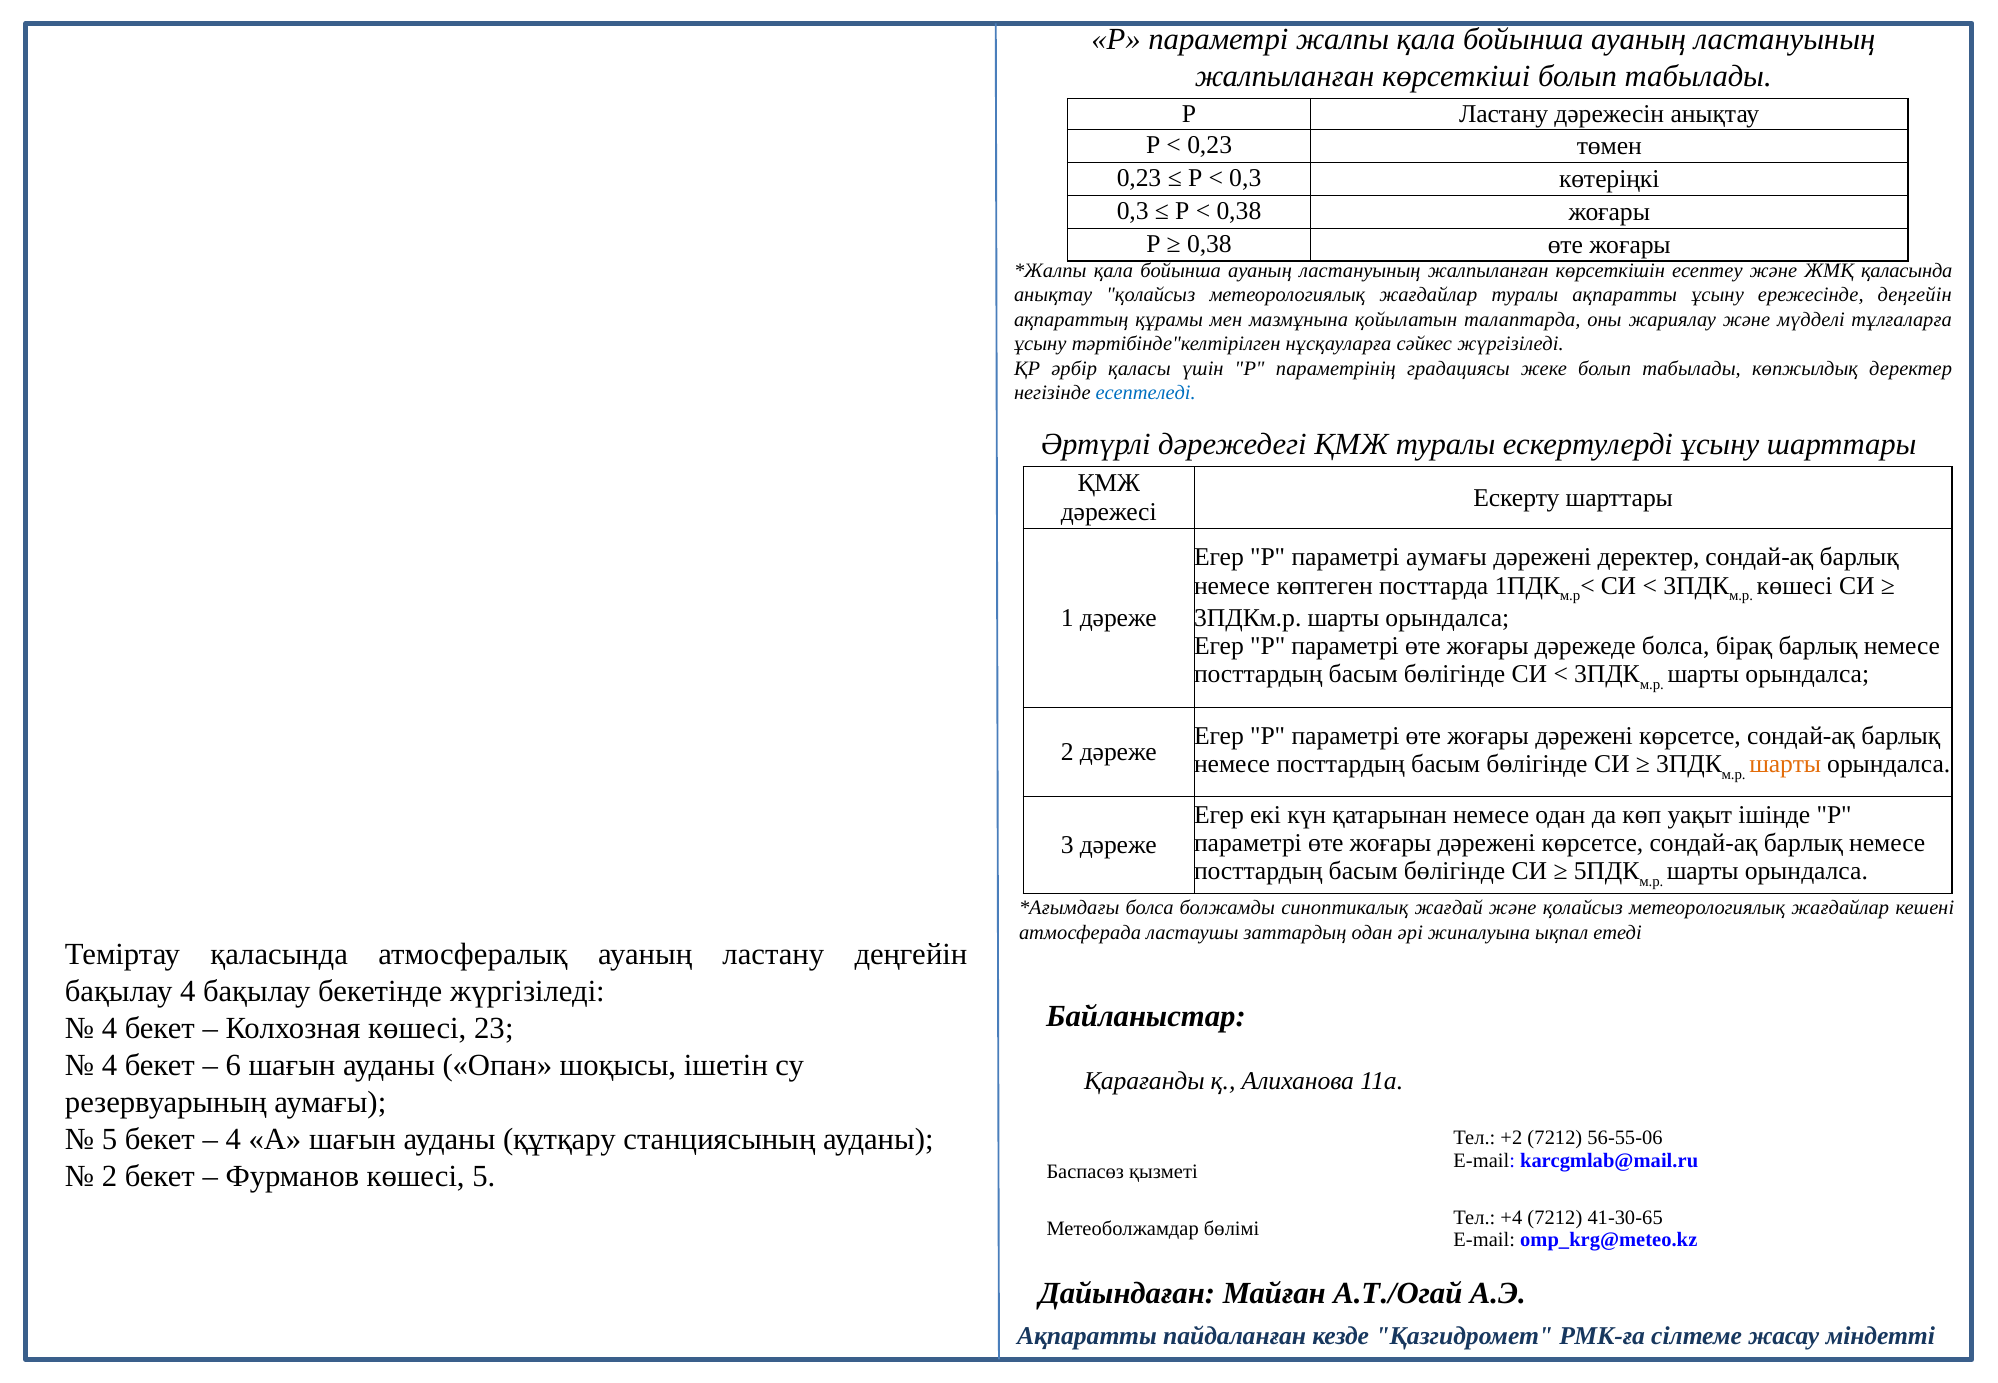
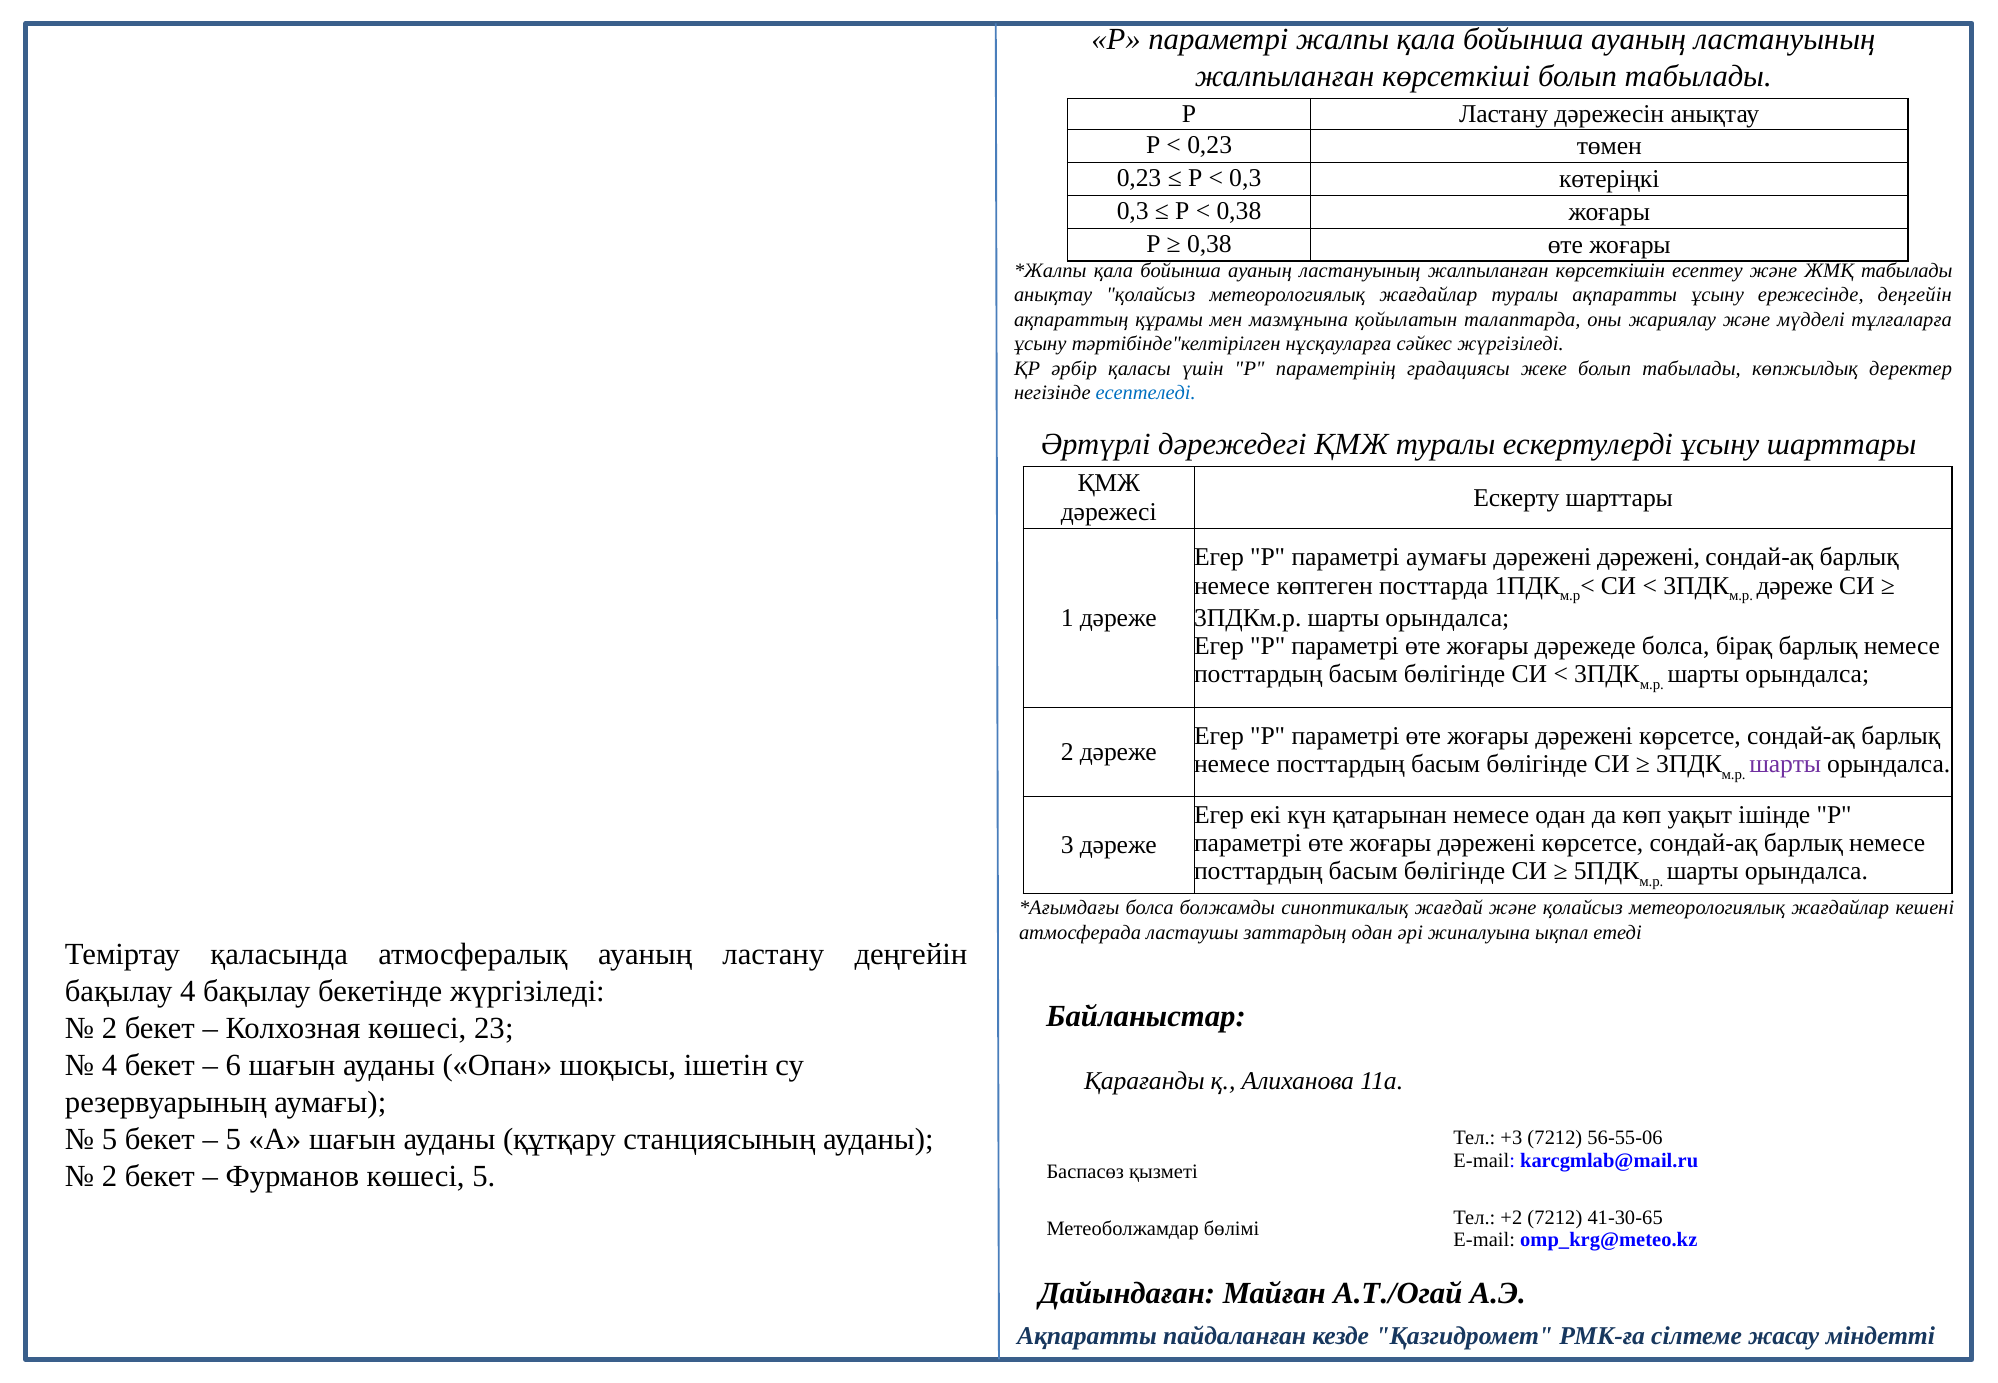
ЖМҚ қаласында: қаласында -> табылады
дәрежені деректер: деректер -> дәрежені
көшесі at (1795, 586): көшесі -> дәреже
шарты at (1785, 764) colour: orange -> purple
4 at (110, 1029): 4 -> 2
4 at (233, 1139): 4 -> 5
+2: +2 -> +3
+4: +4 -> +2
